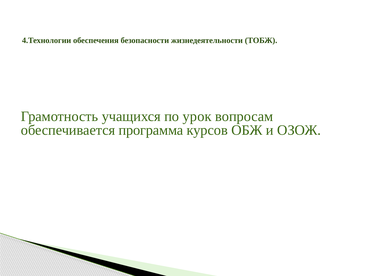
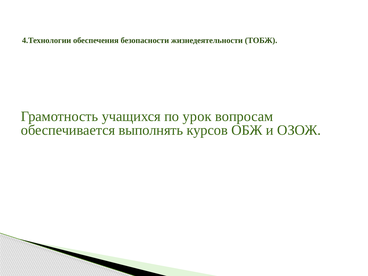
программа: программа -> выполнять
